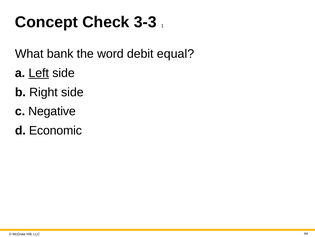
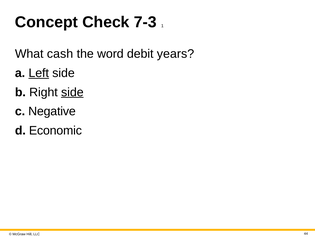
3-3: 3-3 -> 7-3
bank: bank -> cash
equal: equal -> years
side at (72, 92) underline: none -> present
